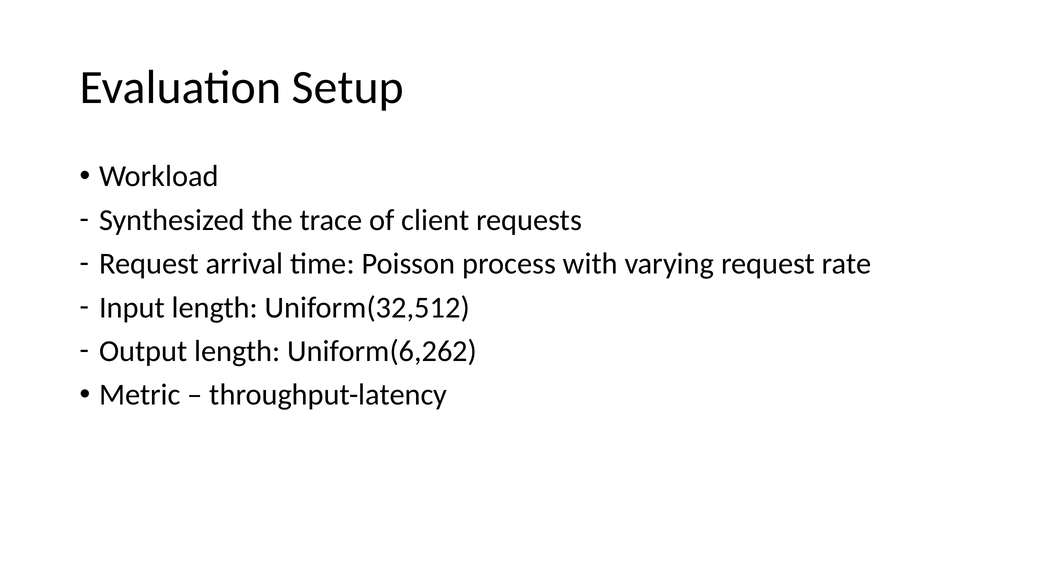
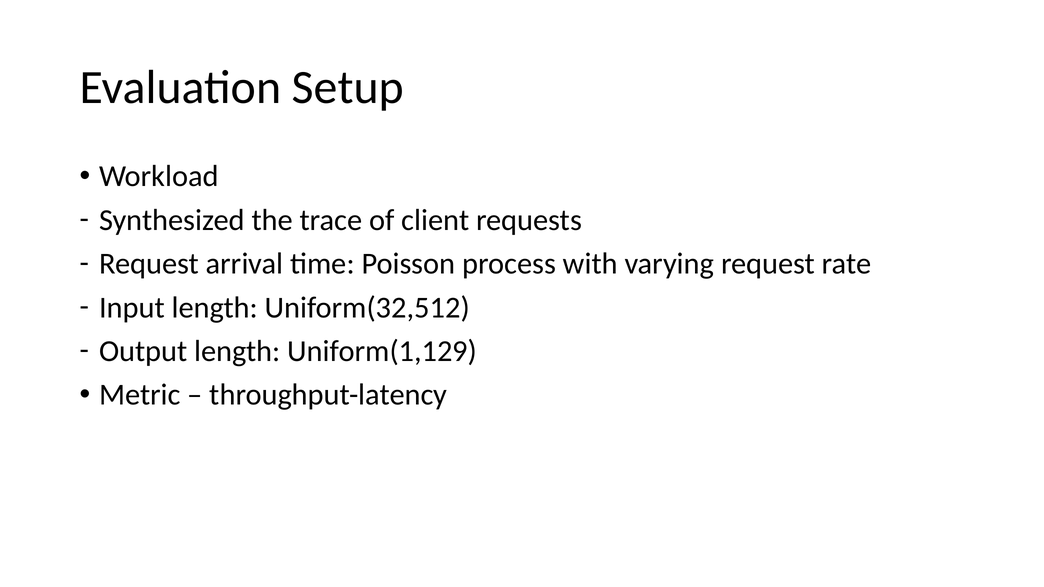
Uniform(6,262: Uniform(6,262 -> Uniform(1,129
